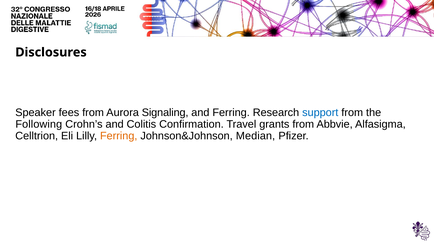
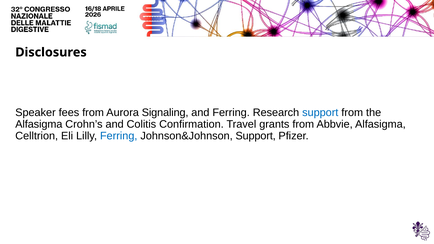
Following at (39, 124): Following -> Alfasigma
Ferring at (119, 136) colour: orange -> blue
Johnson&Johnson Median: Median -> Support
